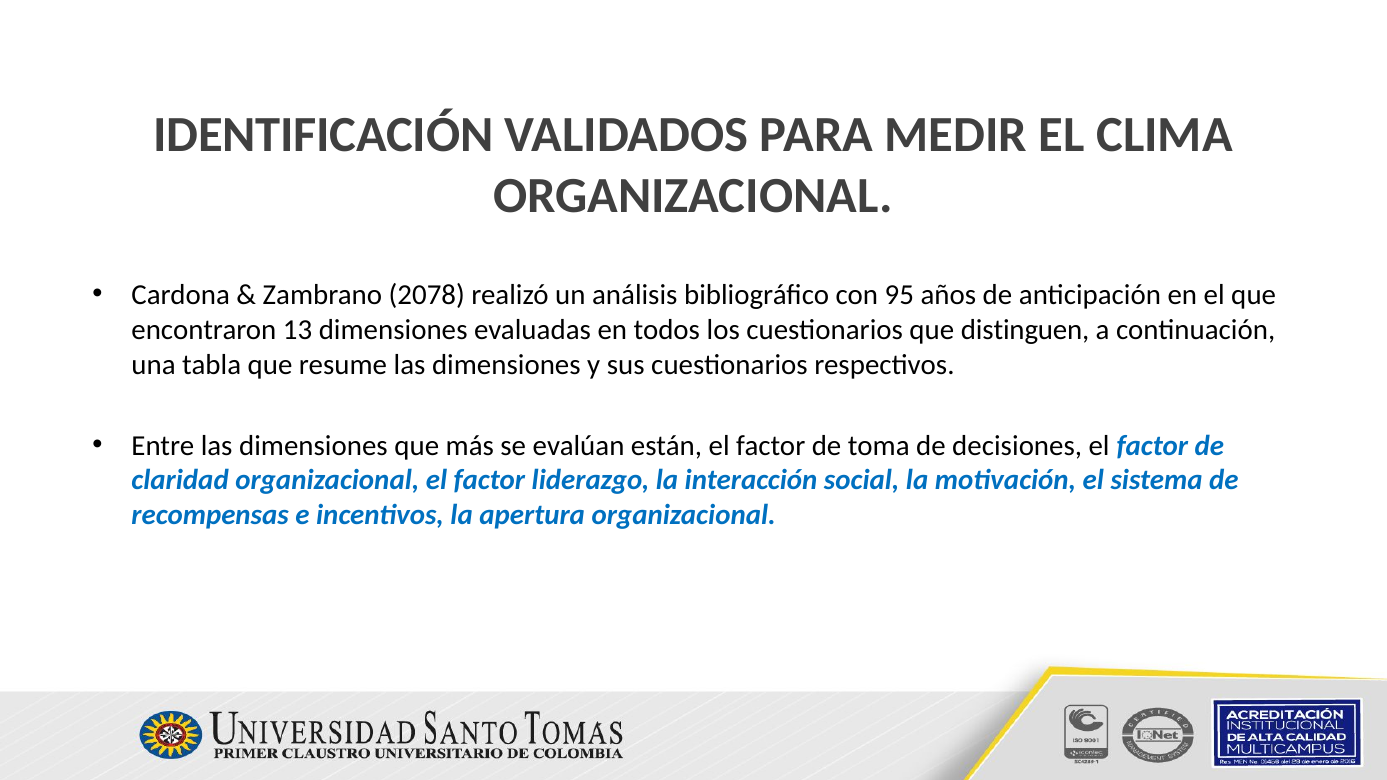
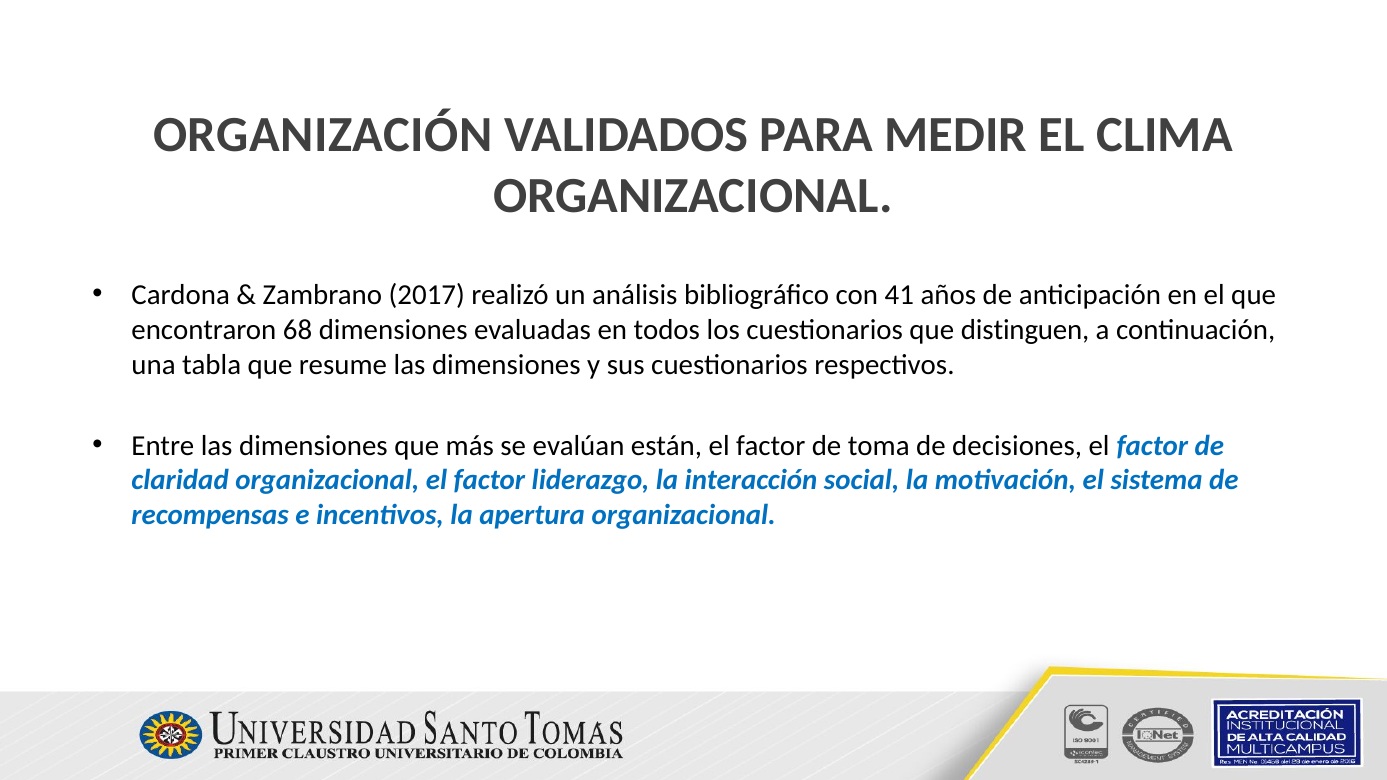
IDENTIFICACIÓN: IDENTIFICACIÓN -> ORGANIZACIÓN
2078: 2078 -> 2017
95: 95 -> 41
13: 13 -> 68
